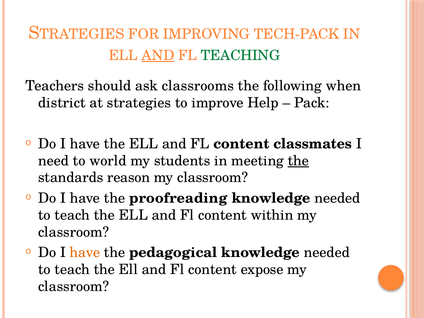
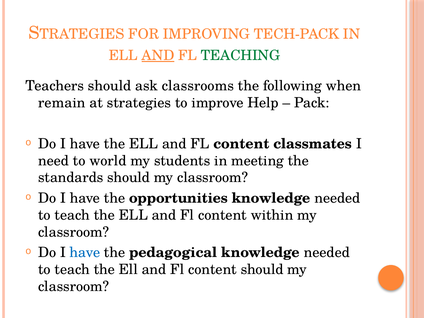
district: district -> remain
the at (298, 161) underline: present -> none
standards reason: reason -> should
proofreading: proofreading -> opportunities
have at (85, 253) colour: orange -> blue
content expose: expose -> should
